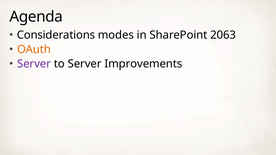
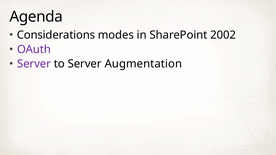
2063: 2063 -> 2002
OAuth colour: orange -> purple
Improvements: Improvements -> Augmentation
